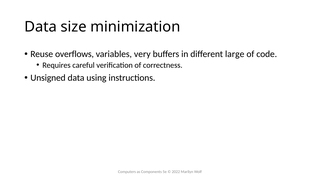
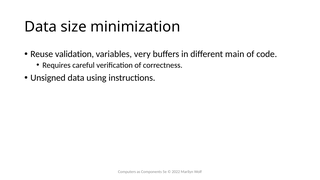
overflows: overflows -> validation
large: large -> main
